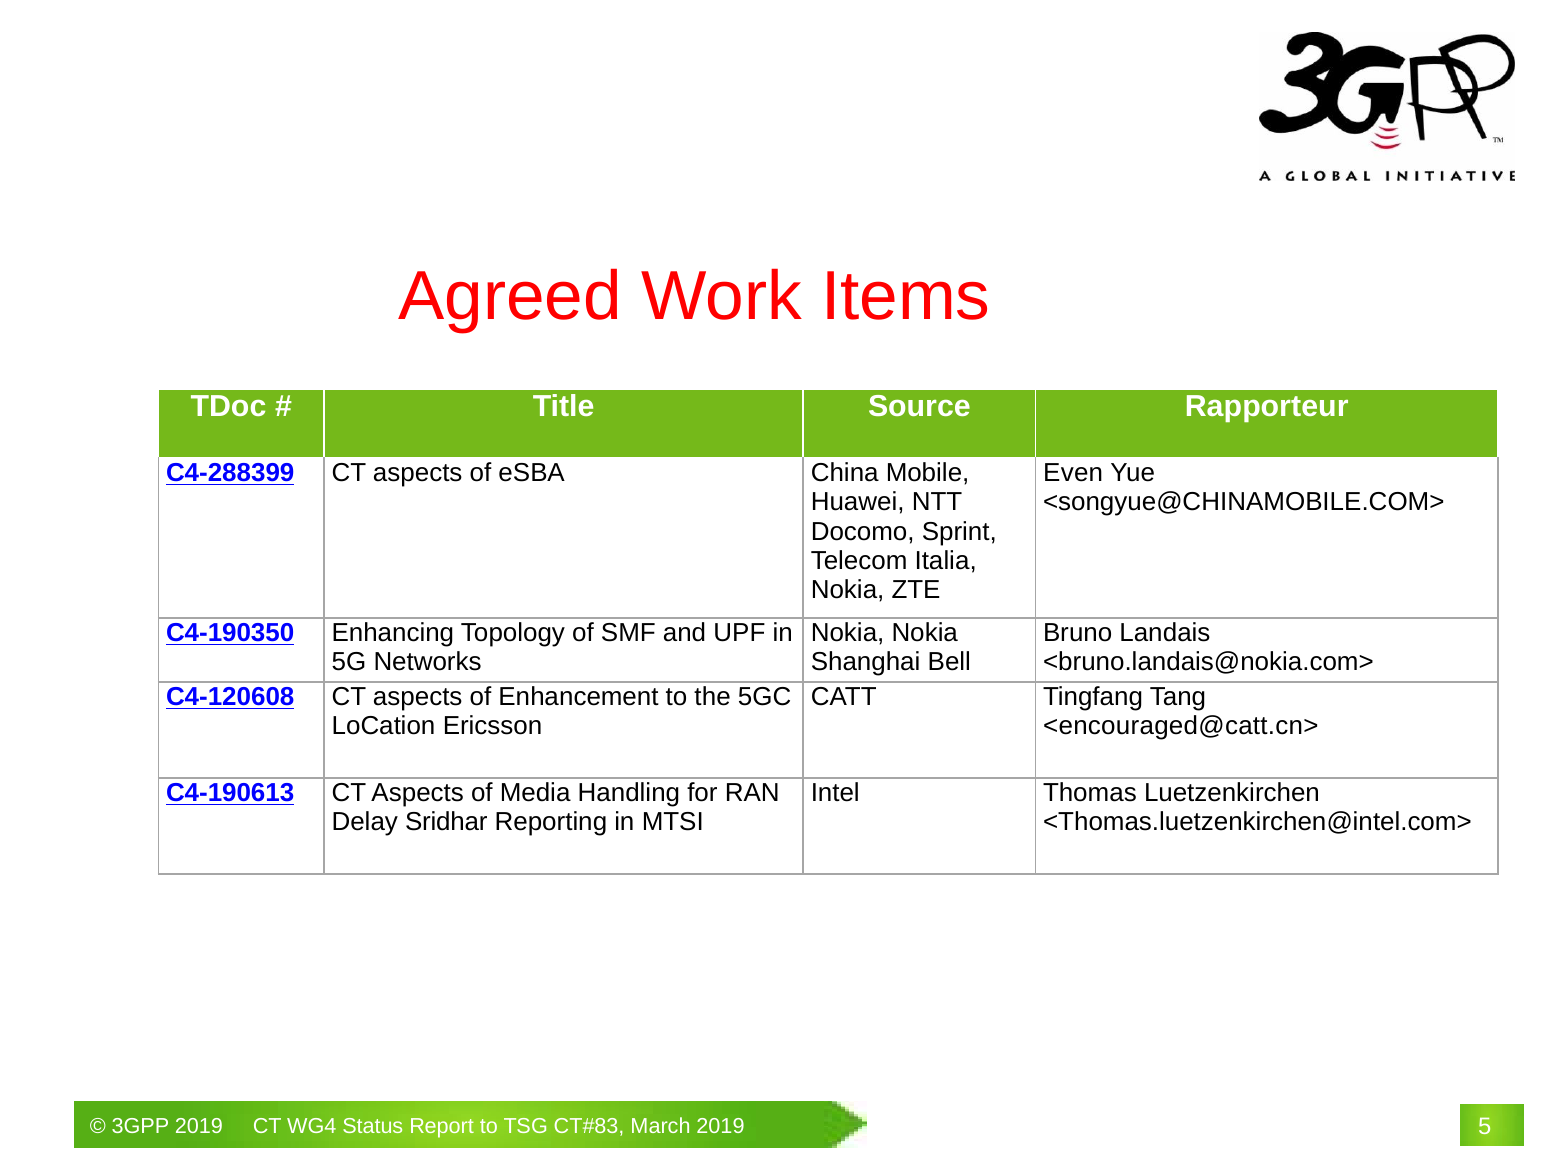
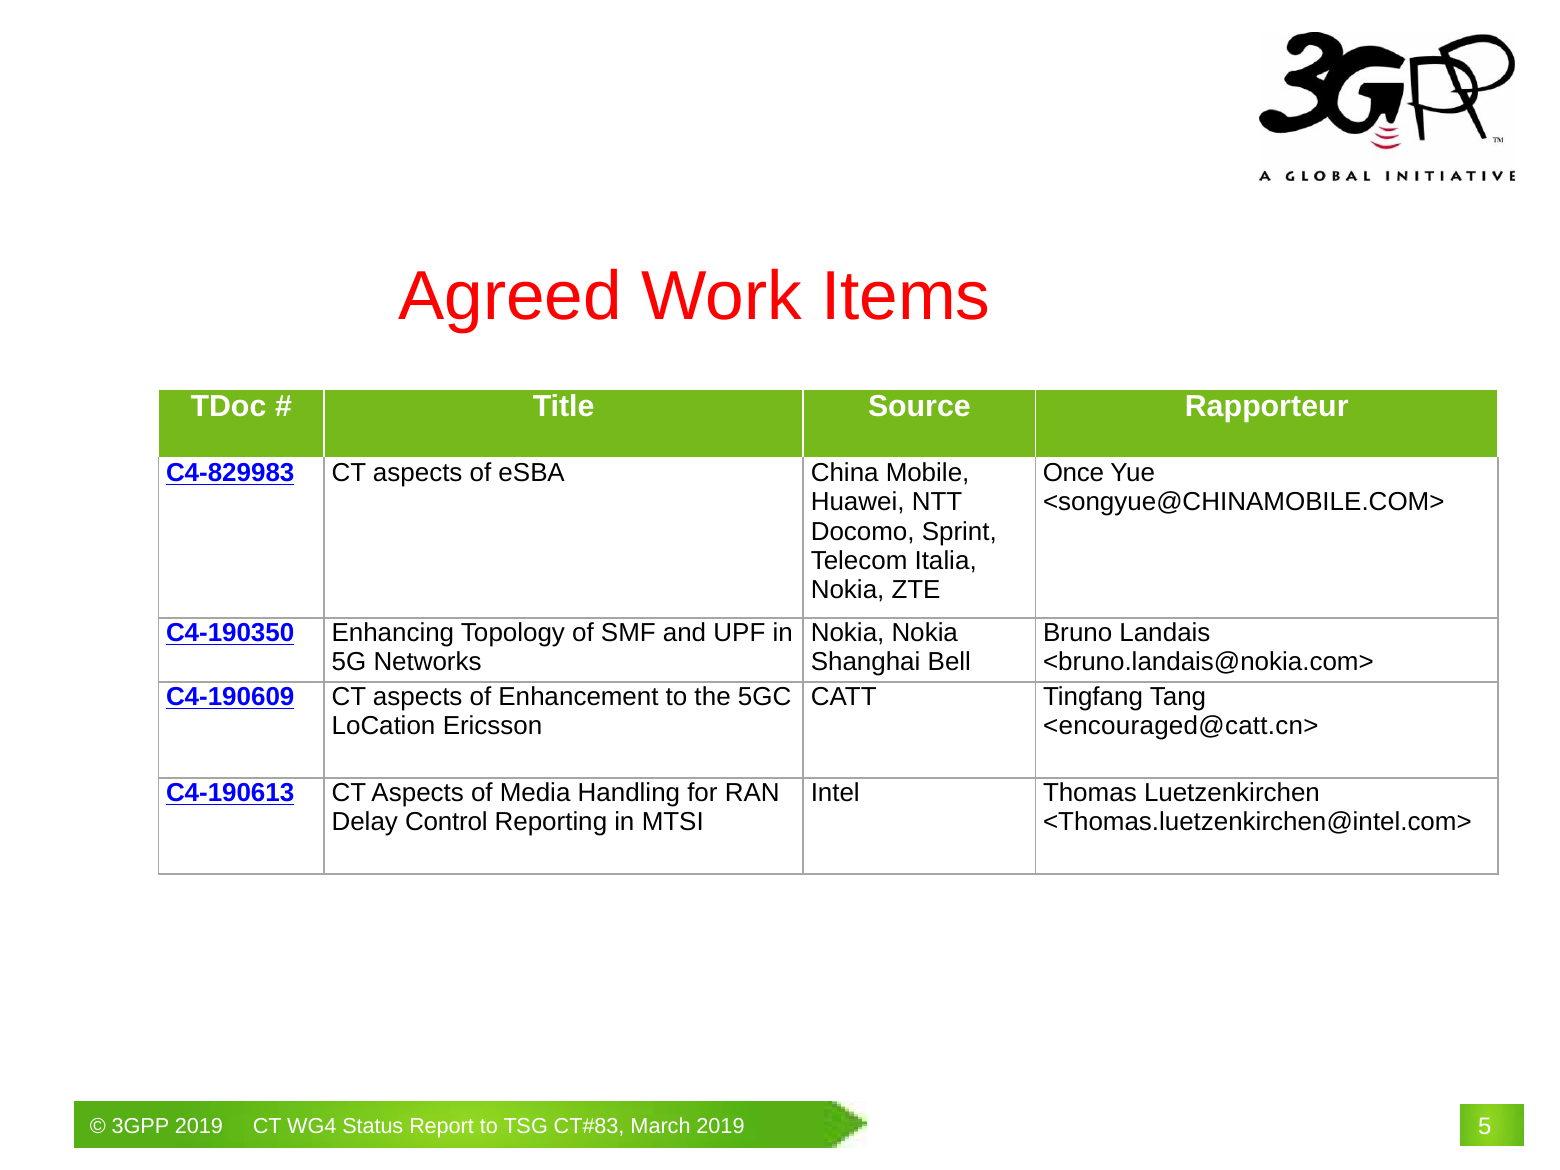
C4-288399: C4-288399 -> C4-829983
Even: Even -> Once
C4-120608: C4-120608 -> C4-190609
Sridhar: Sridhar -> Control
